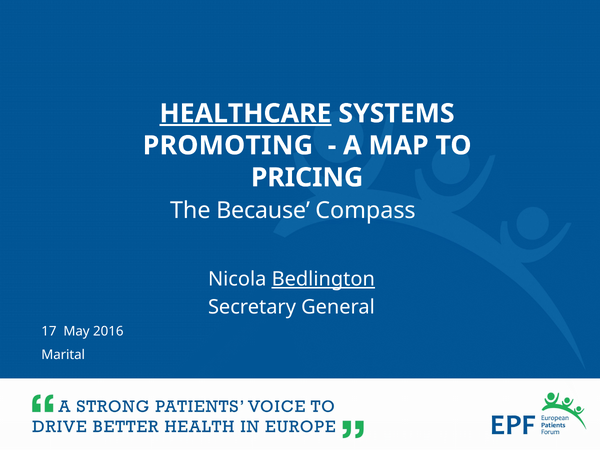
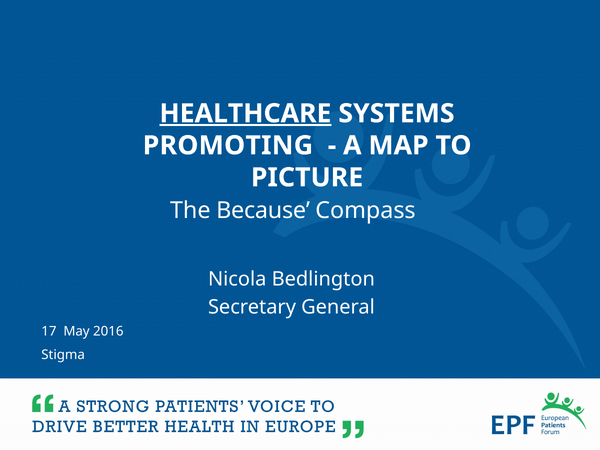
PRICING: PRICING -> PICTURE
Bedlington underline: present -> none
Marital: Marital -> Stigma
